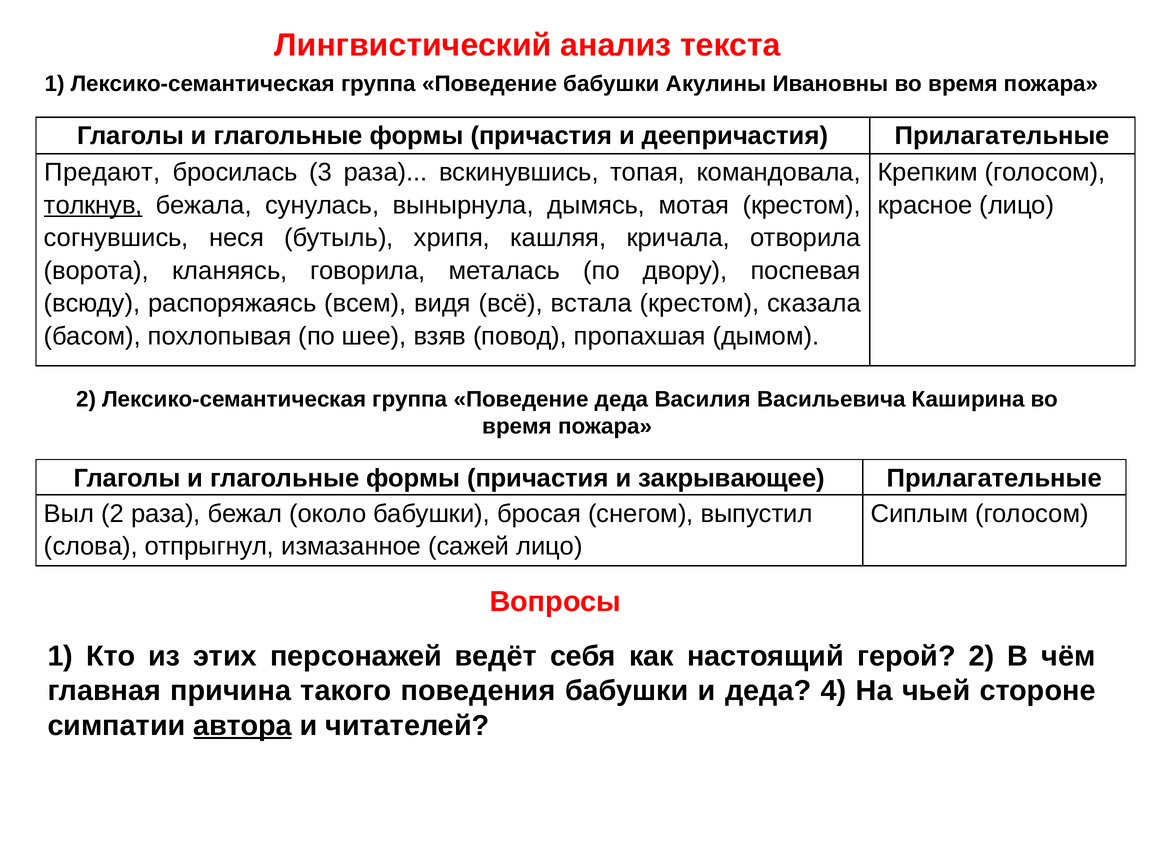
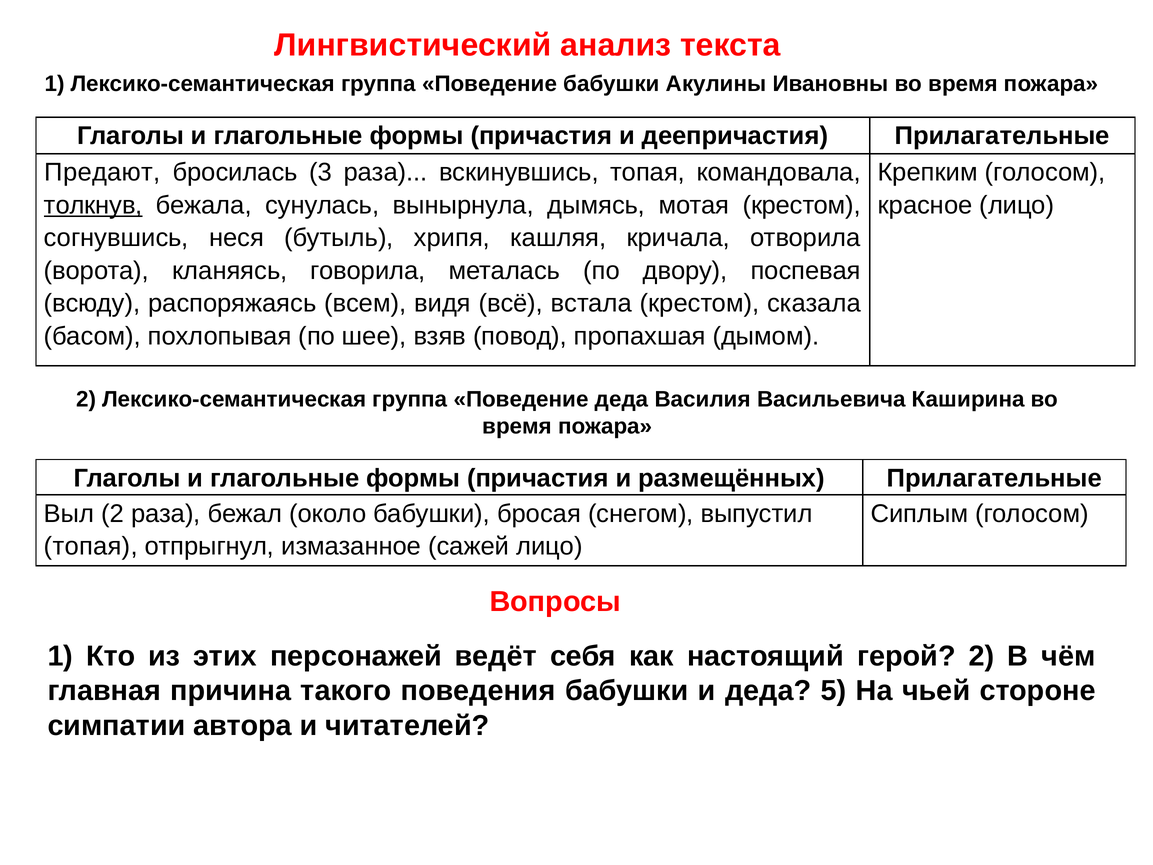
закрывающее: закрывающее -> размещённых
слова at (91, 546): слова -> топая
4: 4 -> 5
автора underline: present -> none
